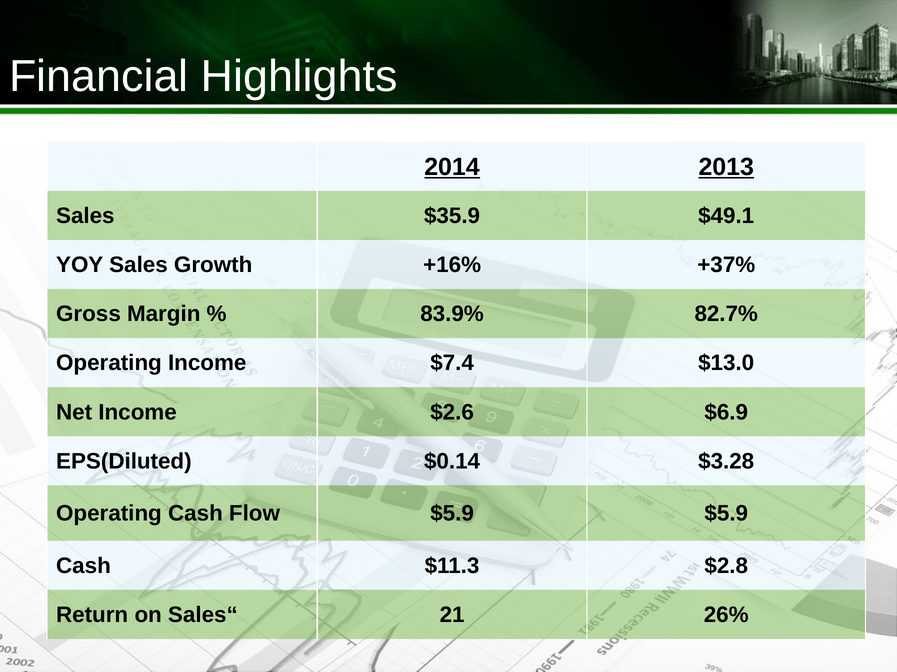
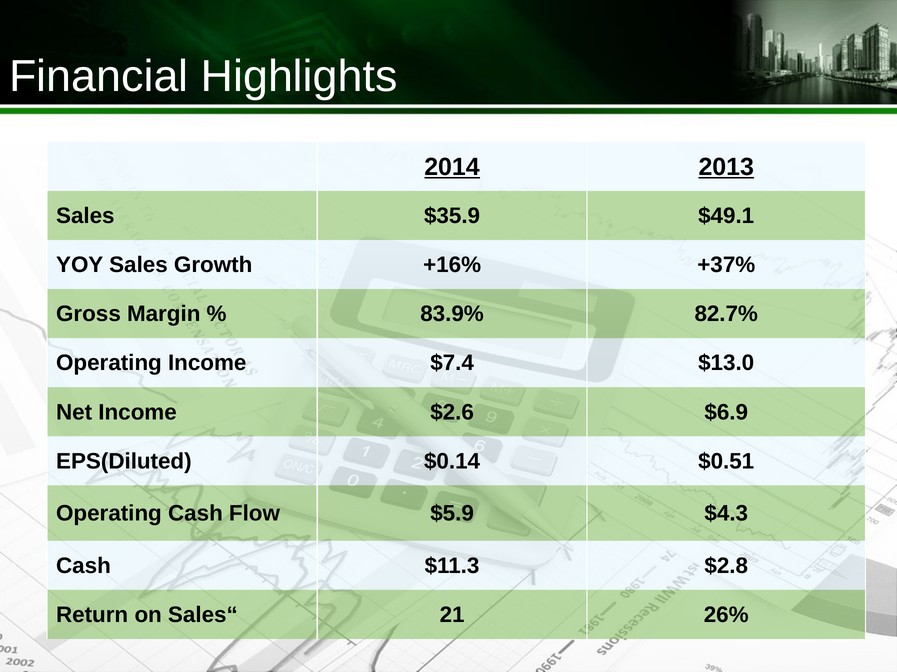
$3.28: $3.28 -> $0.51
$5.9 $5.9: $5.9 -> $4.3
